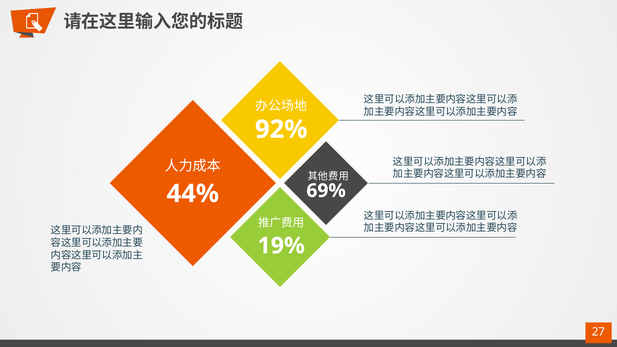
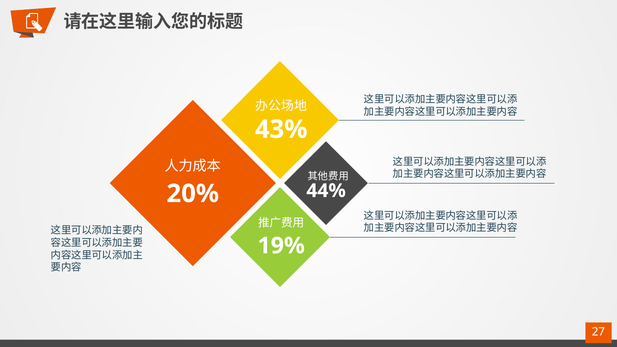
92%: 92% -> 43%
69%: 69% -> 44%
44%: 44% -> 20%
